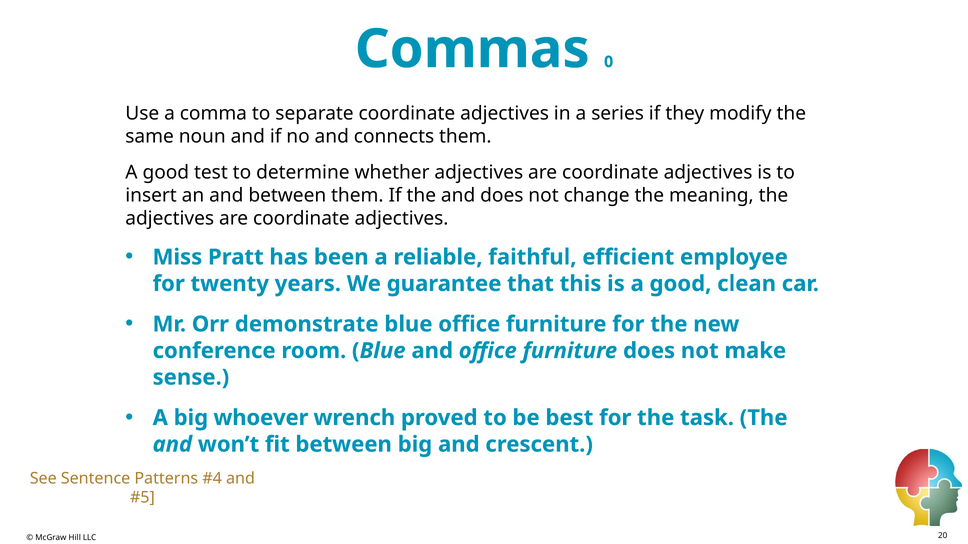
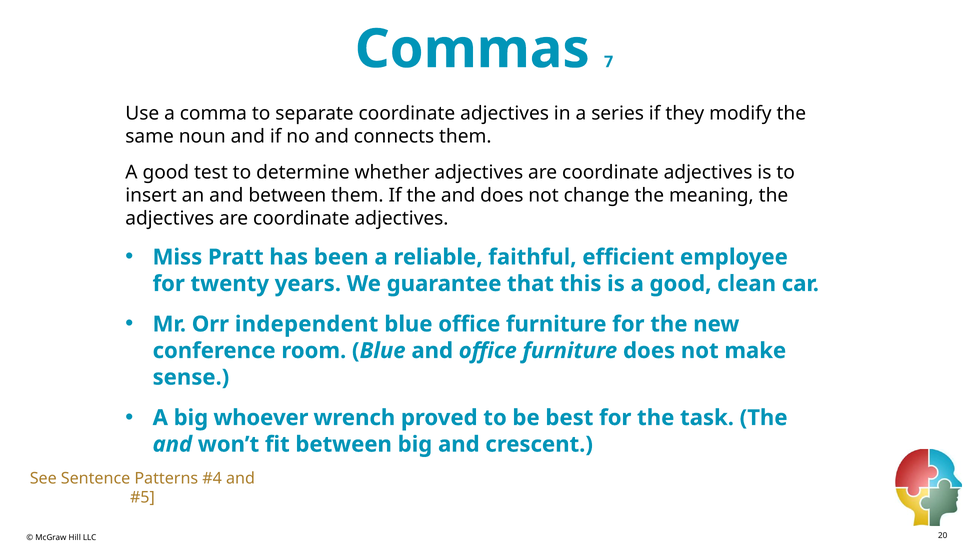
0: 0 -> 7
demonstrate: demonstrate -> independent
